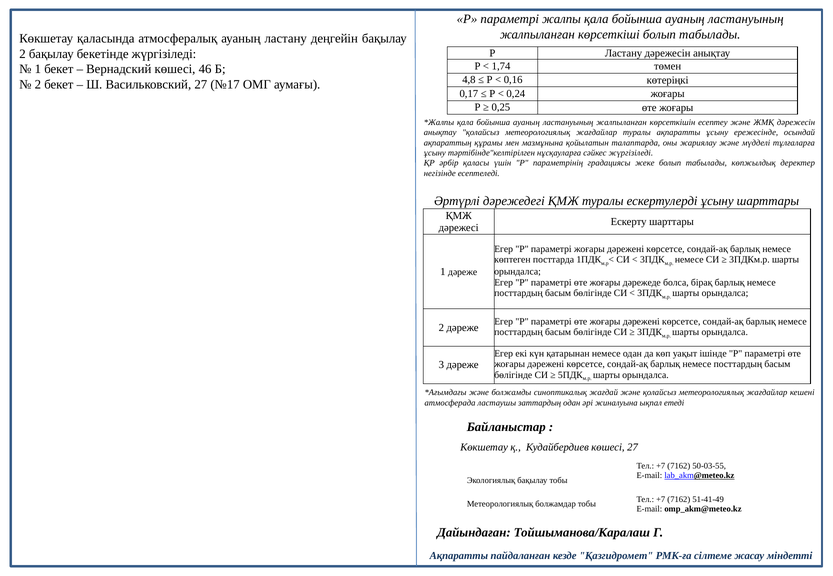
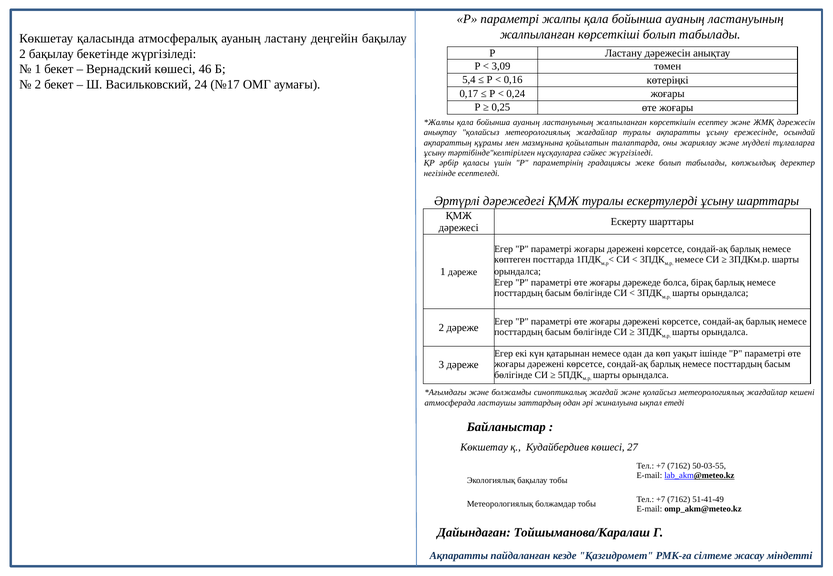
1,74: 1,74 -> 3,09
4,8: 4,8 -> 5,4
Васильковский 27: 27 -> 24
